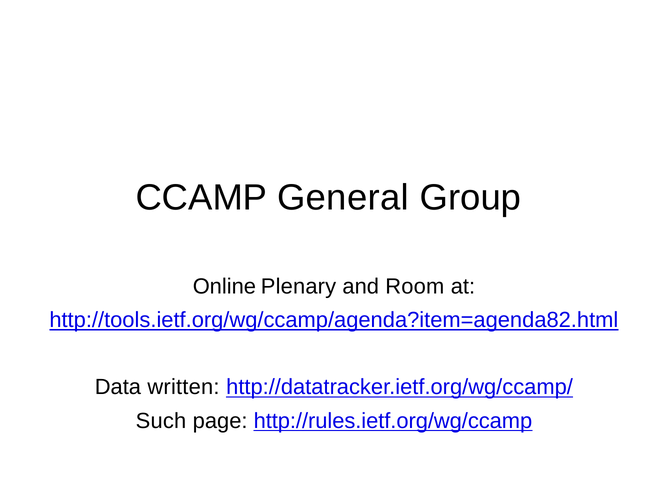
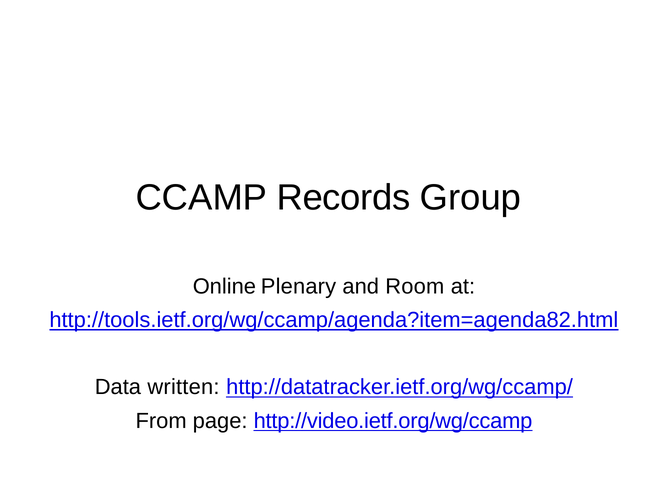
General: General -> Records
Such: Such -> From
http://rules.ietf.org/wg/ccamp: http://rules.ietf.org/wg/ccamp -> http://video.ietf.org/wg/ccamp
